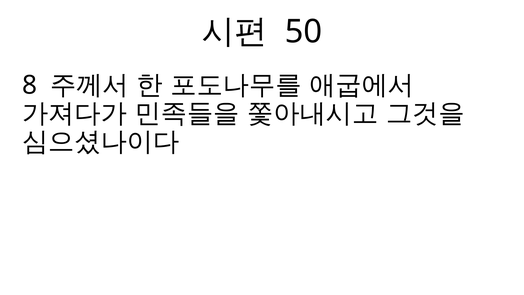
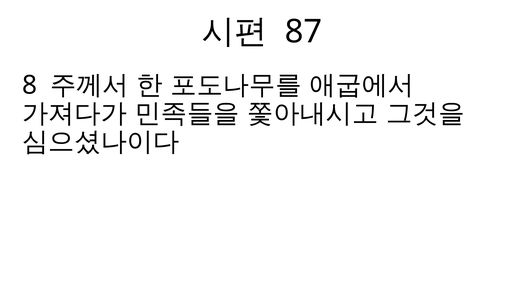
50: 50 -> 87
